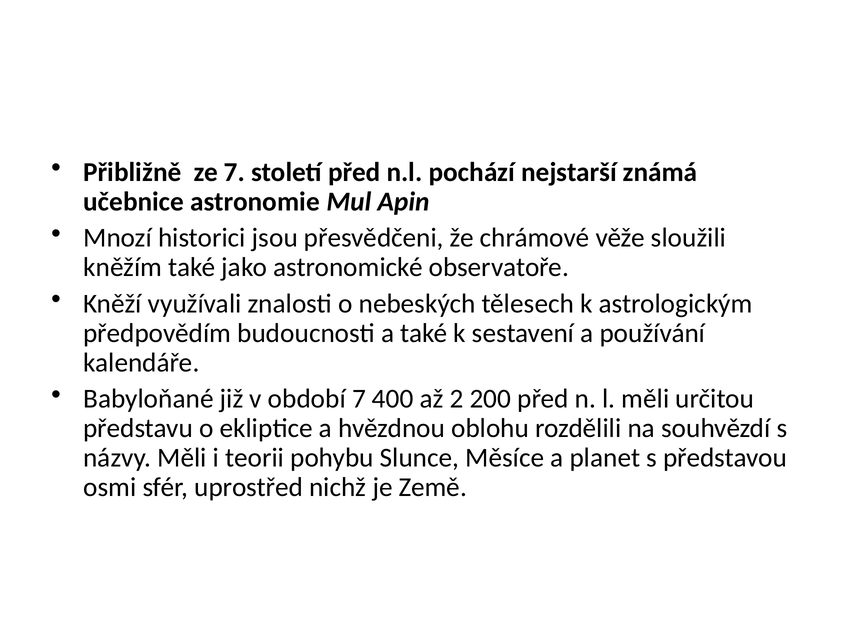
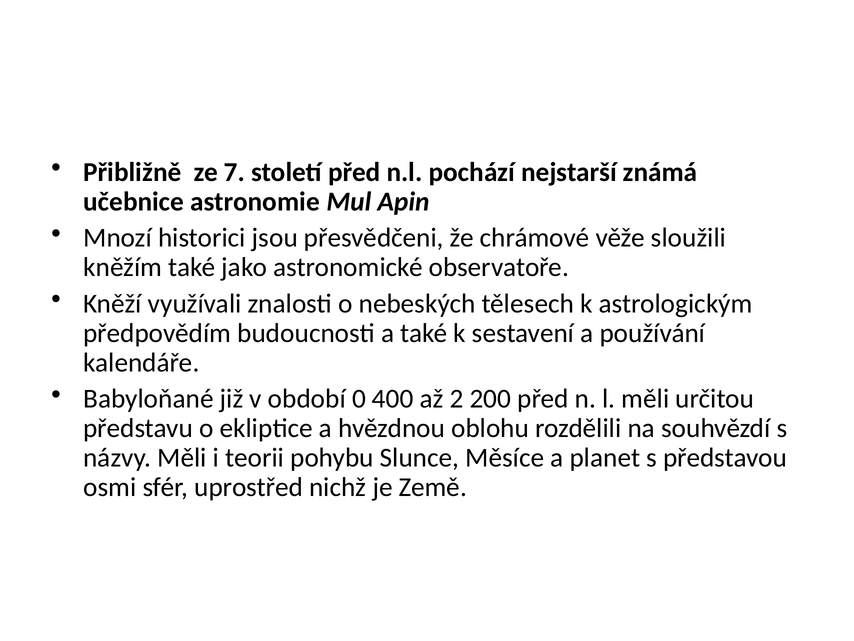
období 7: 7 -> 0
